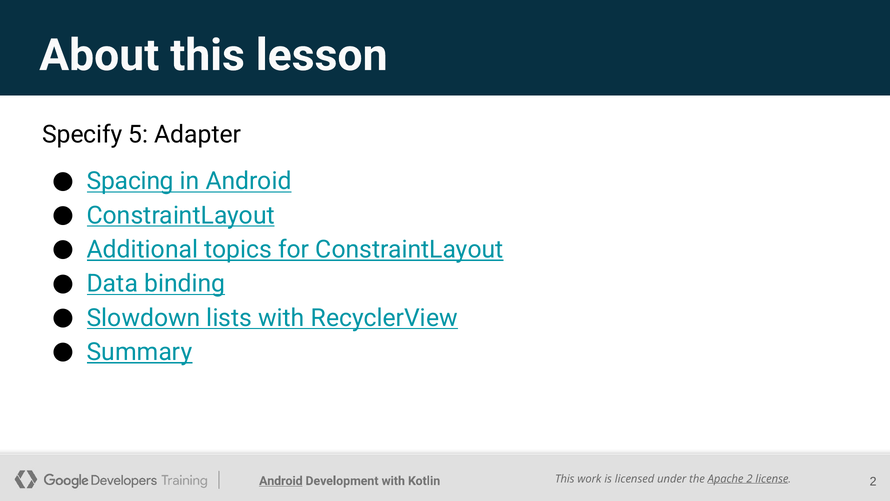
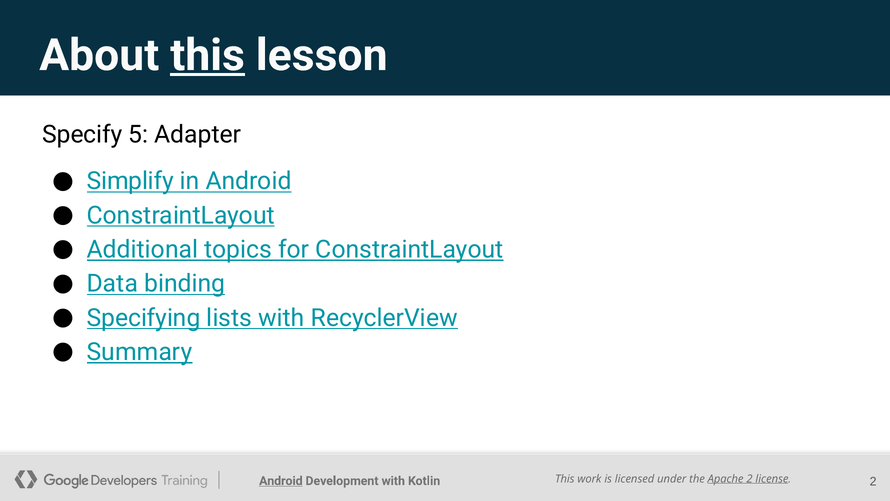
this at (208, 55) underline: none -> present
Spacing: Spacing -> Simplify
Slowdown: Slowdown -> Specifying
